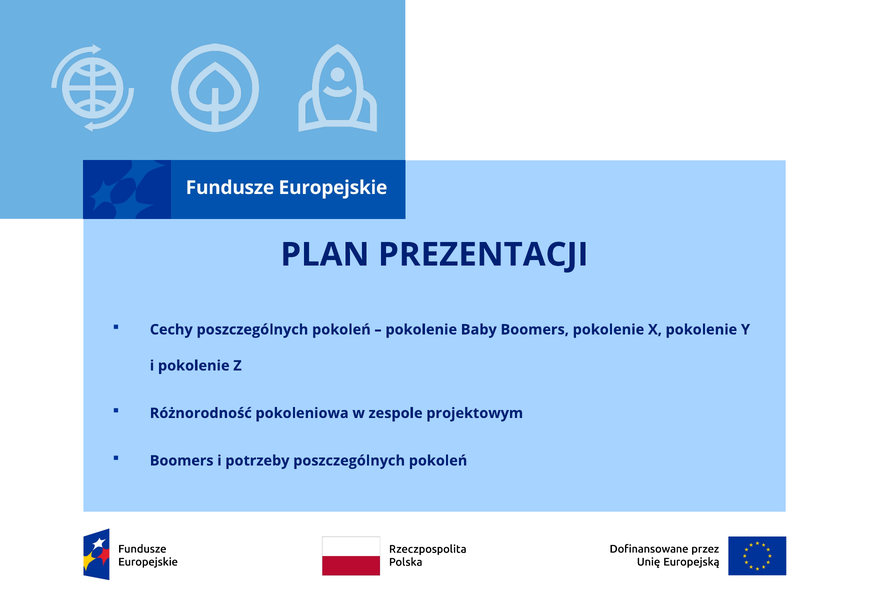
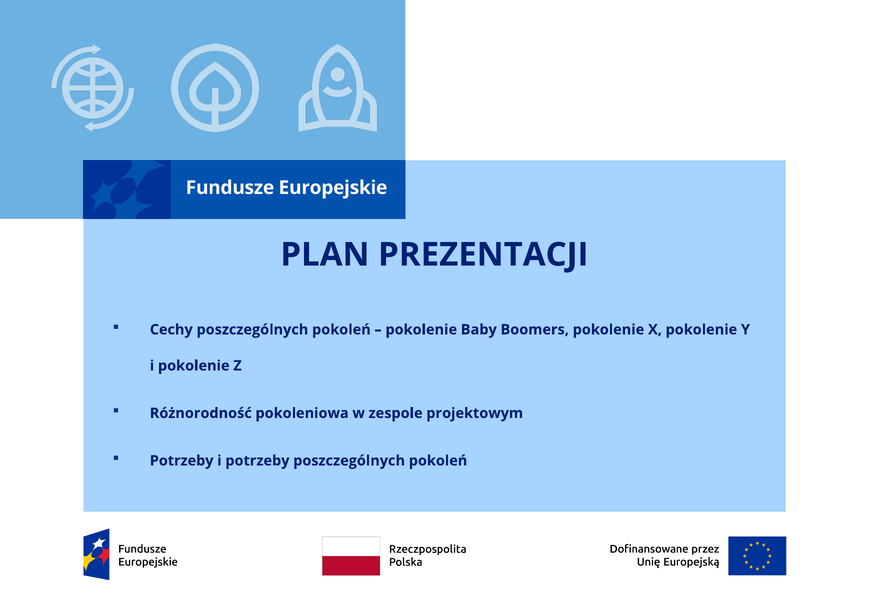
Boomers at (182, 461): Boomers -> Potrzeby
